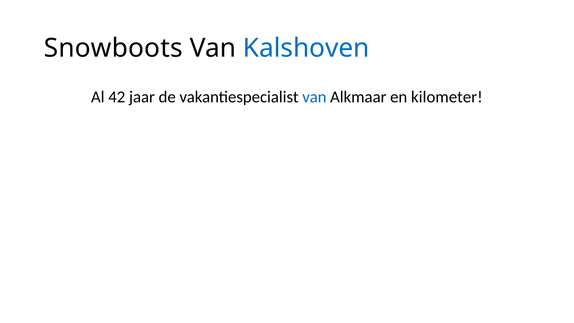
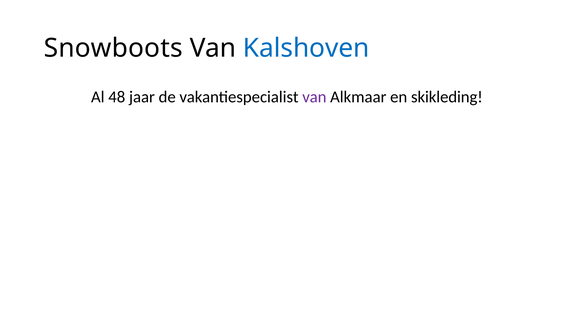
42: 42 -> 48
van at (314, 97) colour: blue -> purple
kilometer: kilometer -> skikleding
